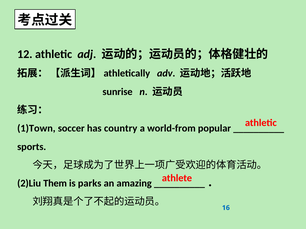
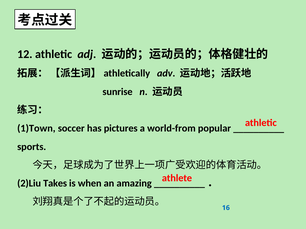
country: country -> pictures
Them: Them -> Takes
parks: parks -> when
